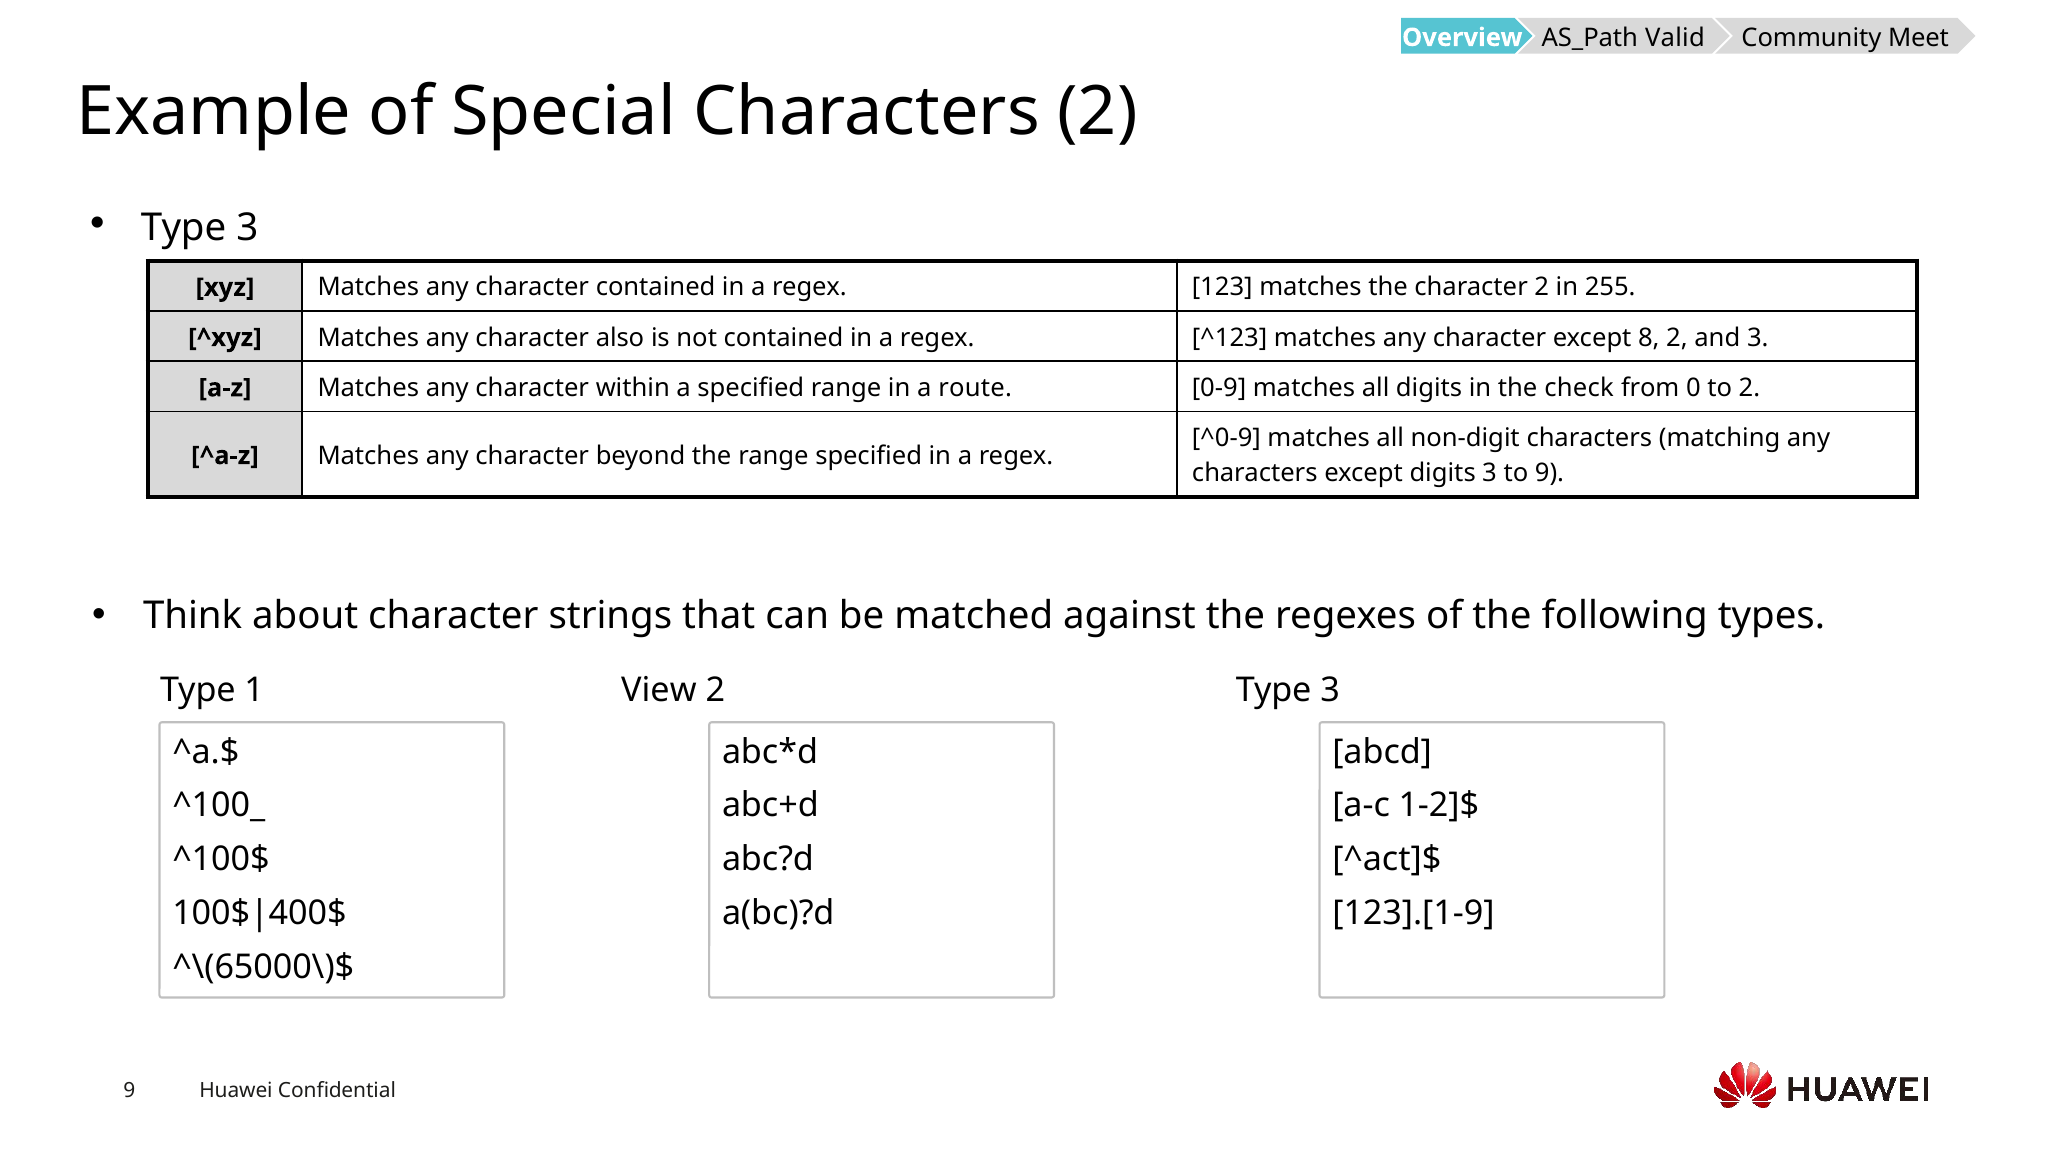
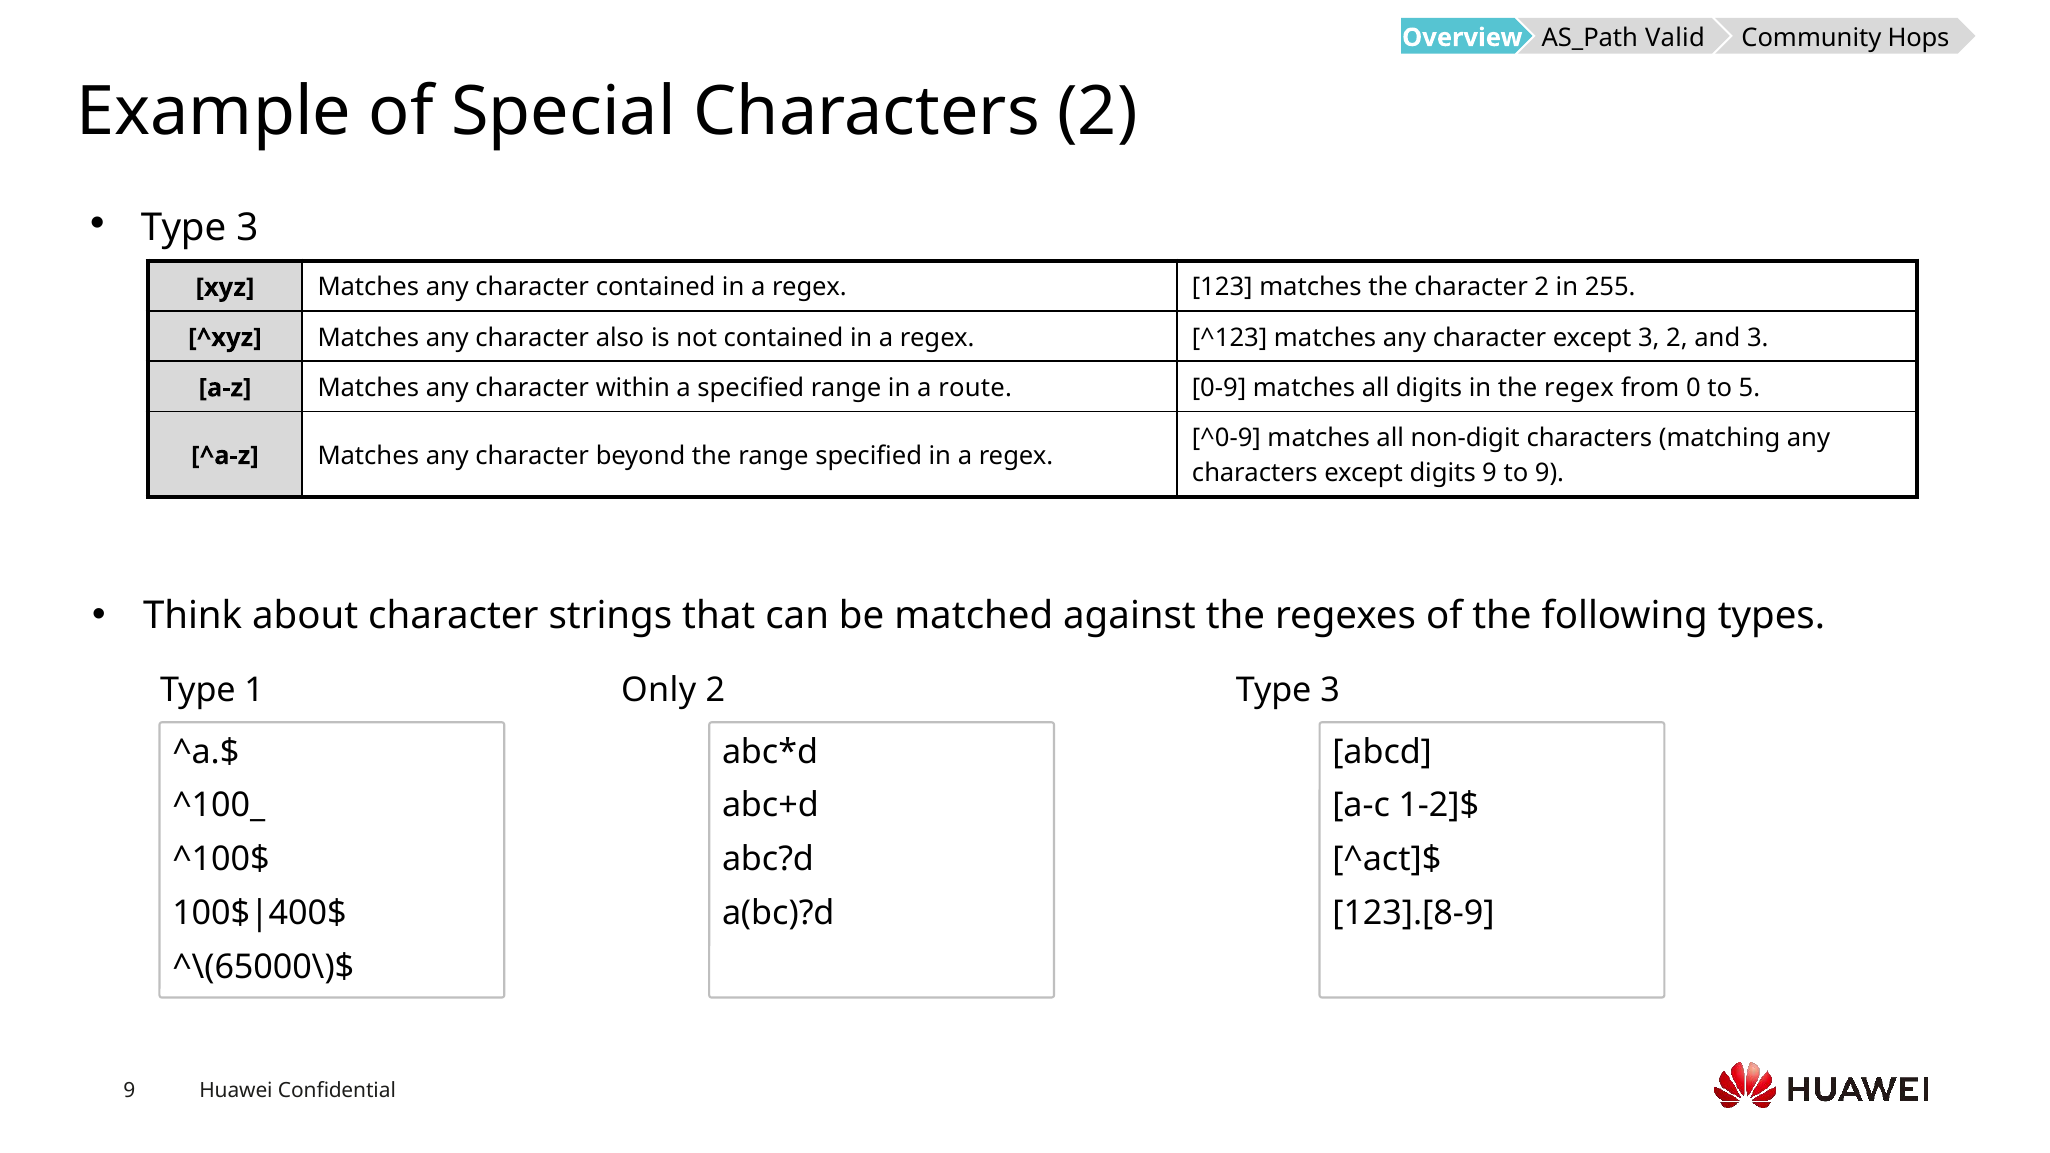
Meet: Meet -> Hops
except 8: 8 -> 3
the check: check -> regex
to 2: 2 -> 5
digits 3: 3 -> 9
View: View -> Only
123].[1-9: 123].[1-9 -> 123].[8-9
